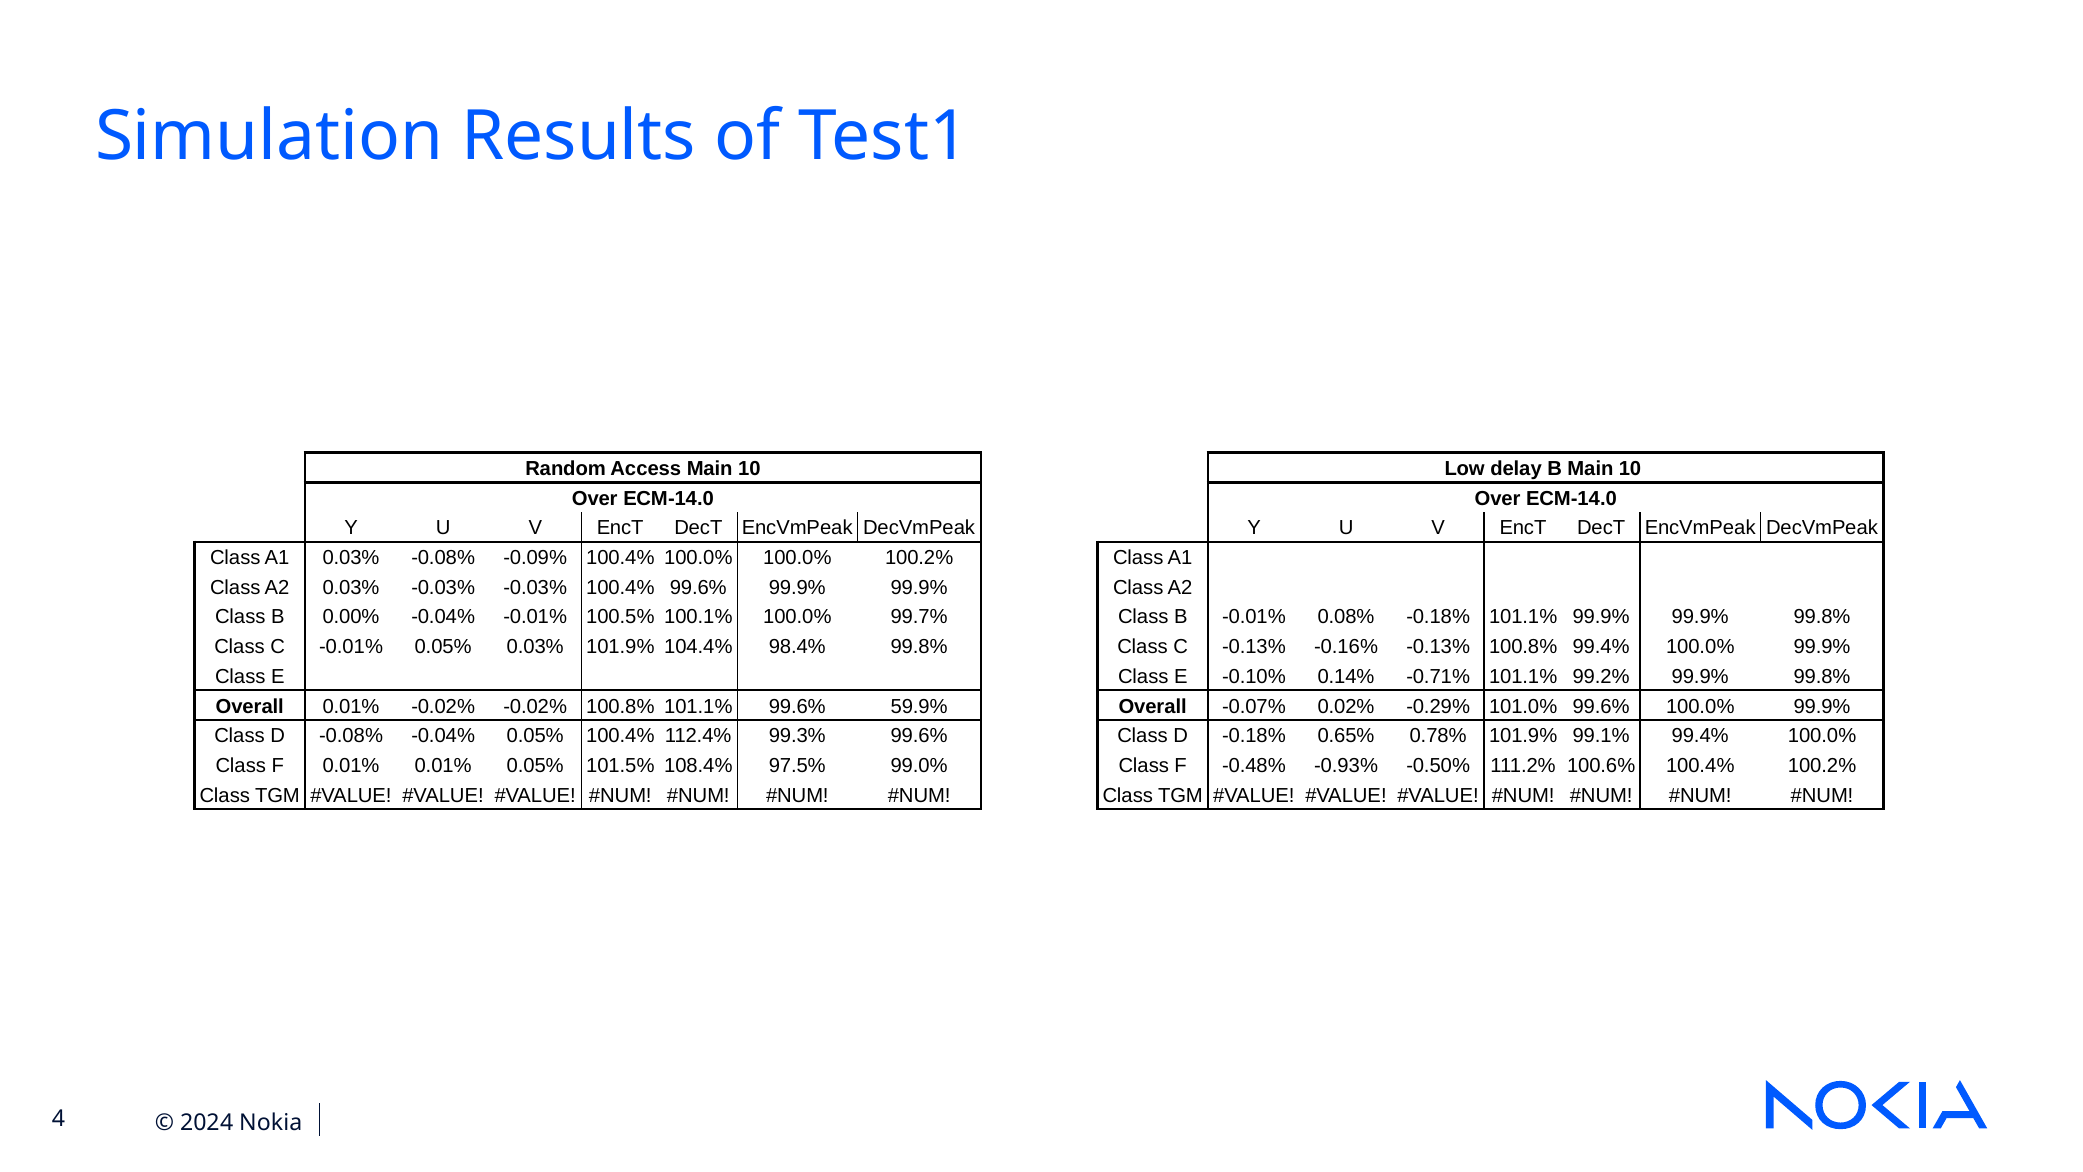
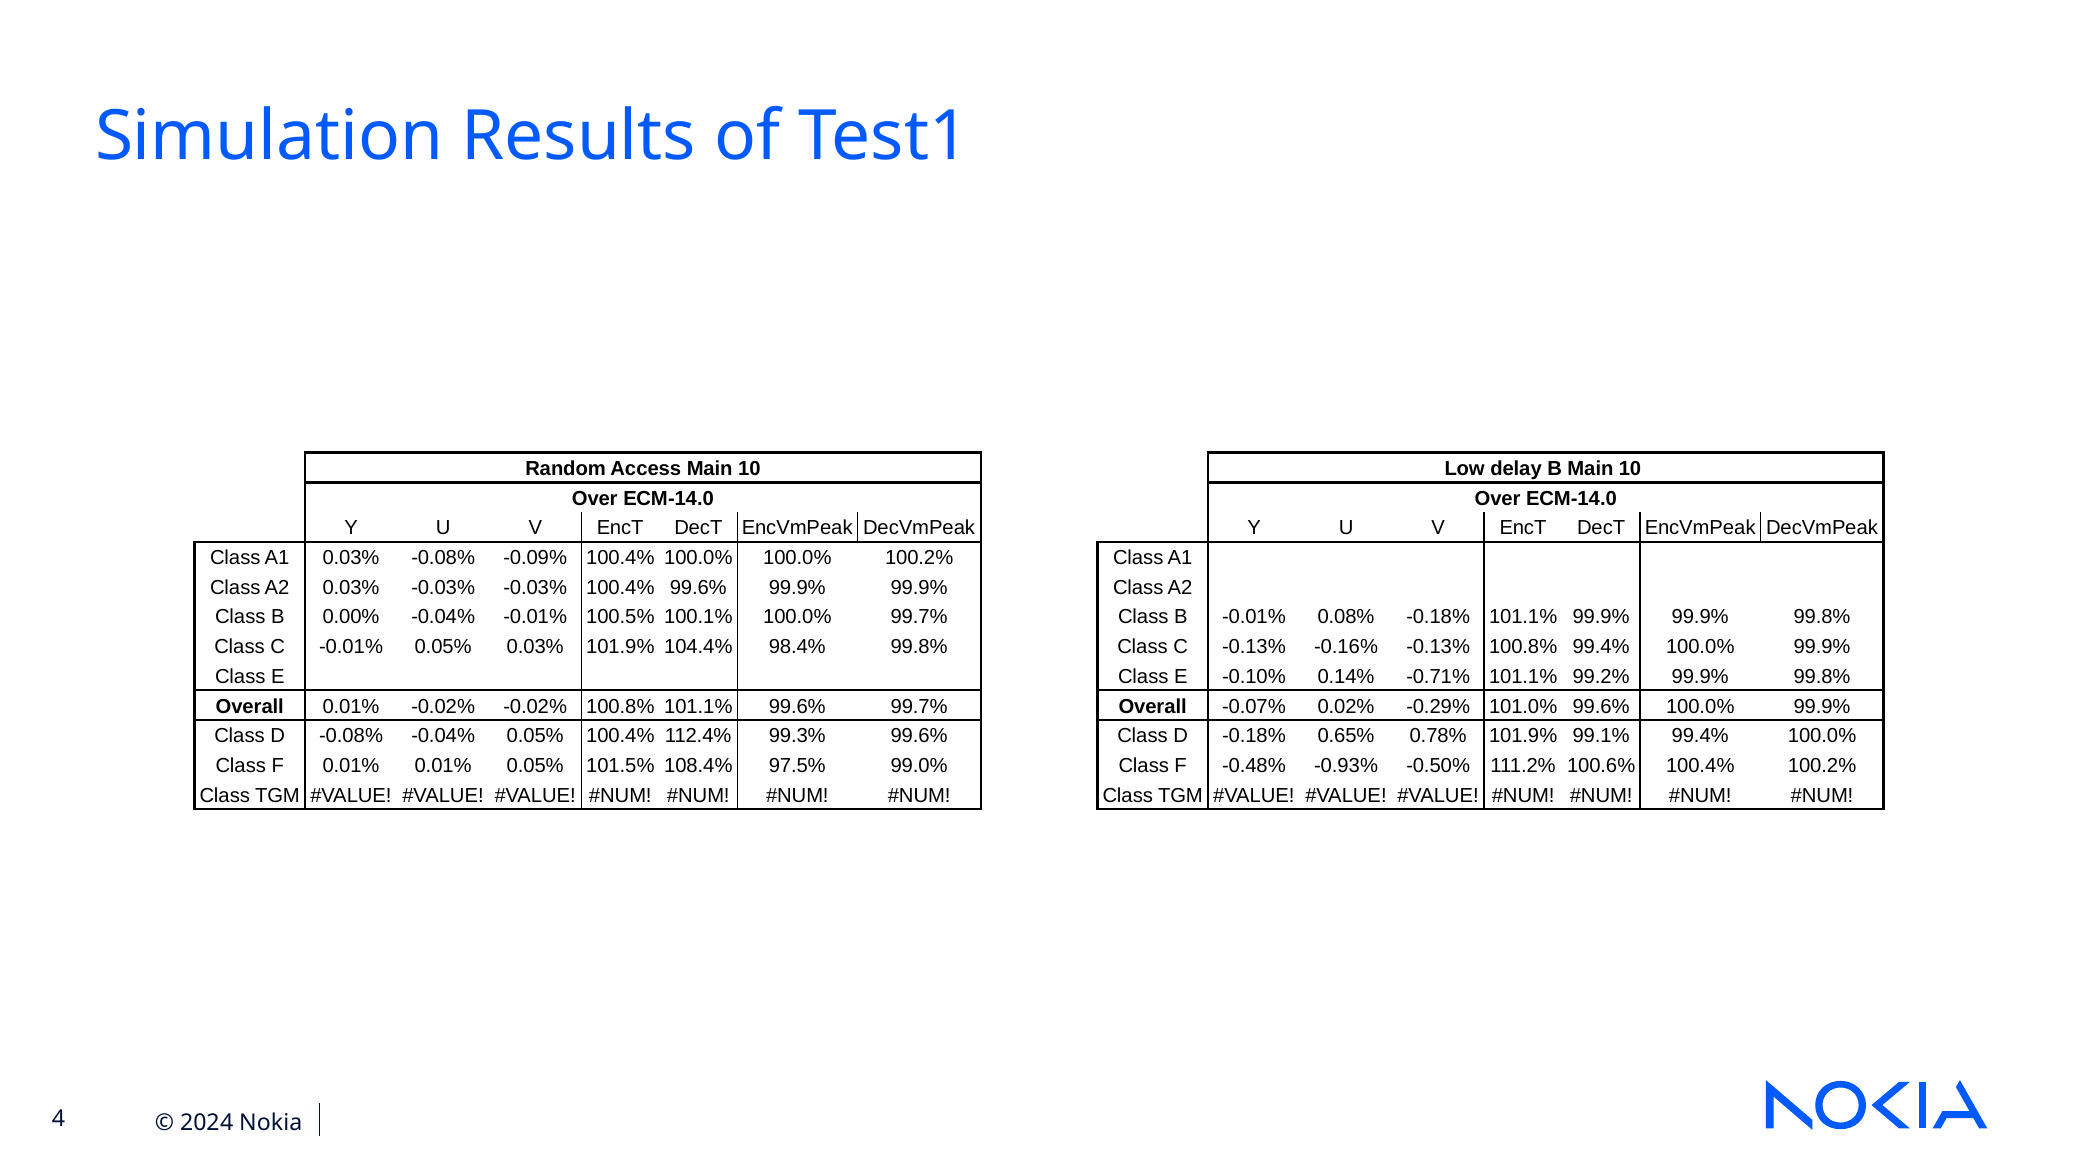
99.6% 59.9%: 59.9% -> 99.7%
